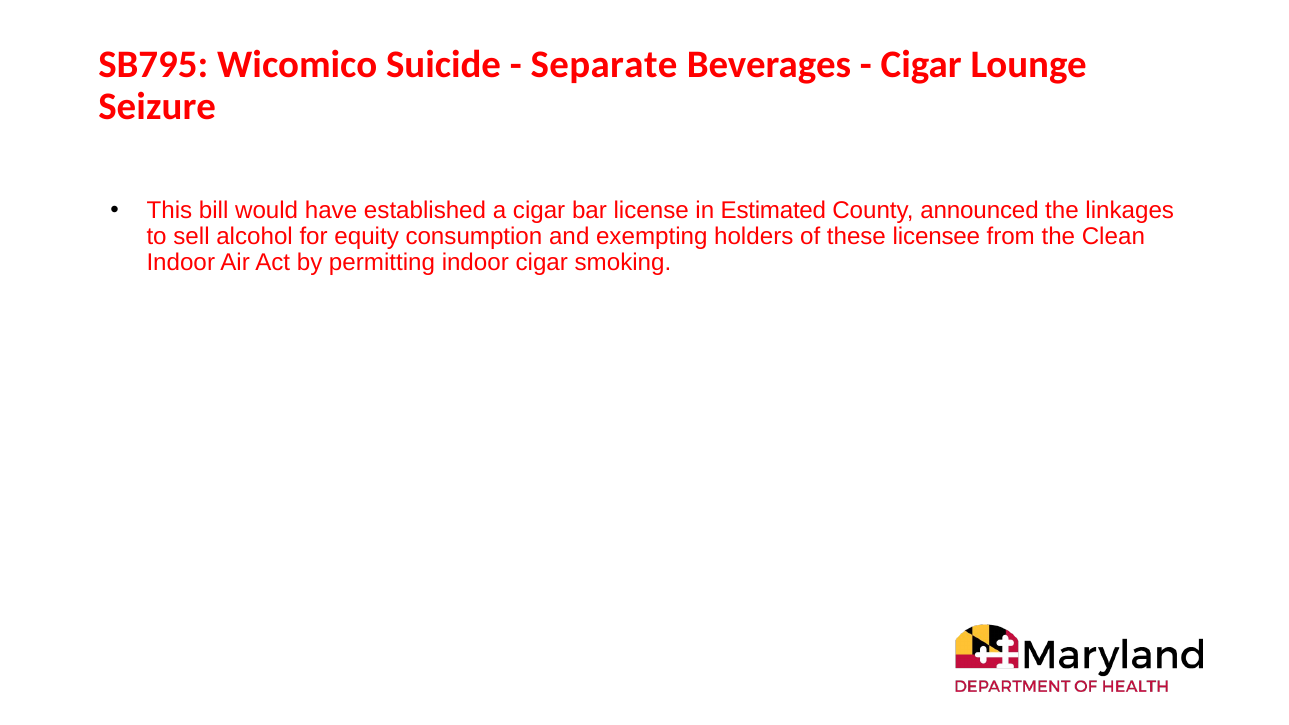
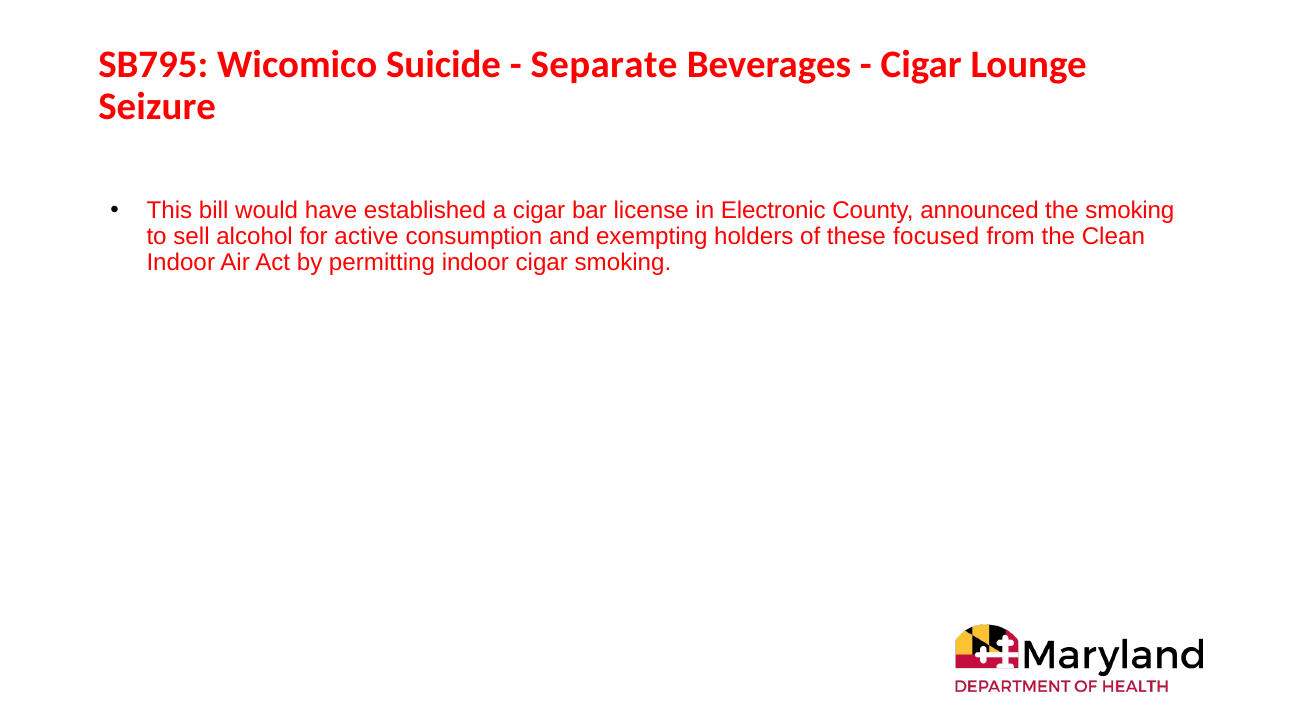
Estimated: Estimated -> Electronic
the linkages: linkages -> smoking
equity: equity -> active
licensee: licensee -> focused
